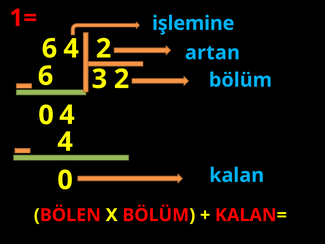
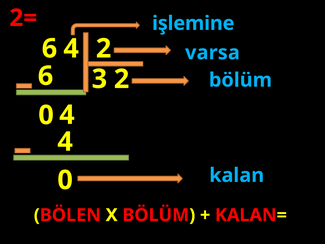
1=: 1= -> 2=
artan: artan -> varsa
